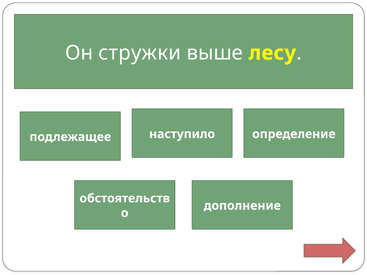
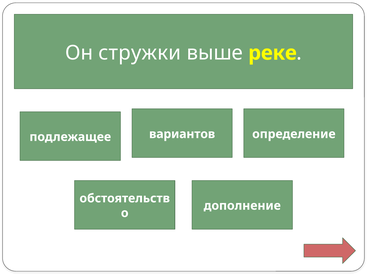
лесу: лесу -> реке
наступило: наступило -> вариантов
